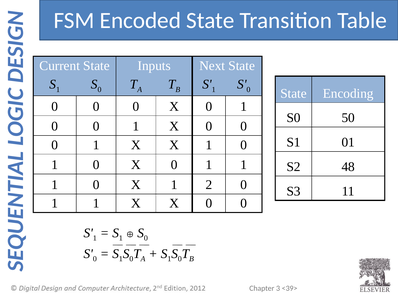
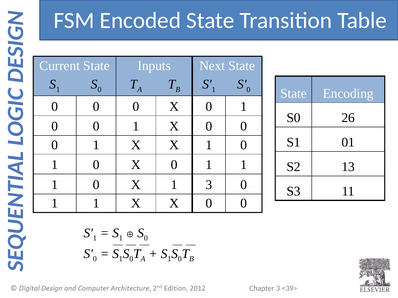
50: 50 -> 26
48: 48 -> 13
1 2: 2 -> 3
